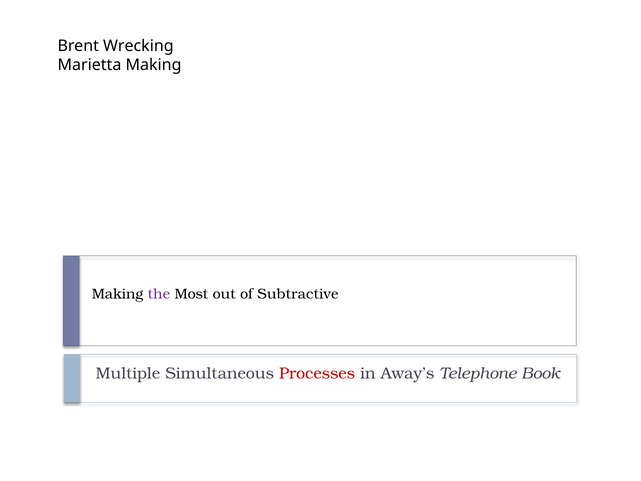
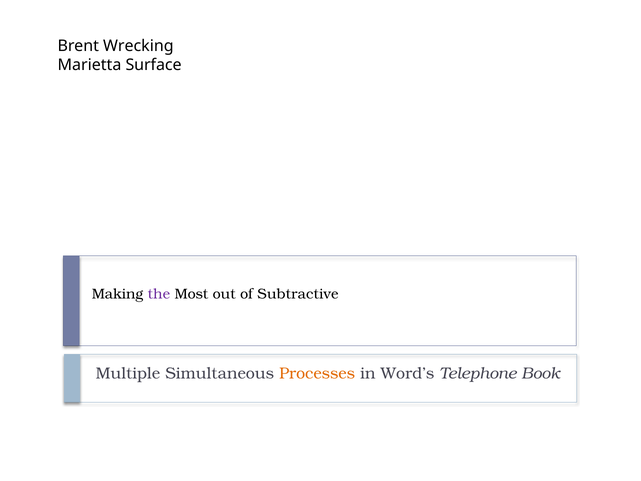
Marietta Making: Making -> Surface
Processes colour: red -> orange
Away’s: Away’s -> Word’s
